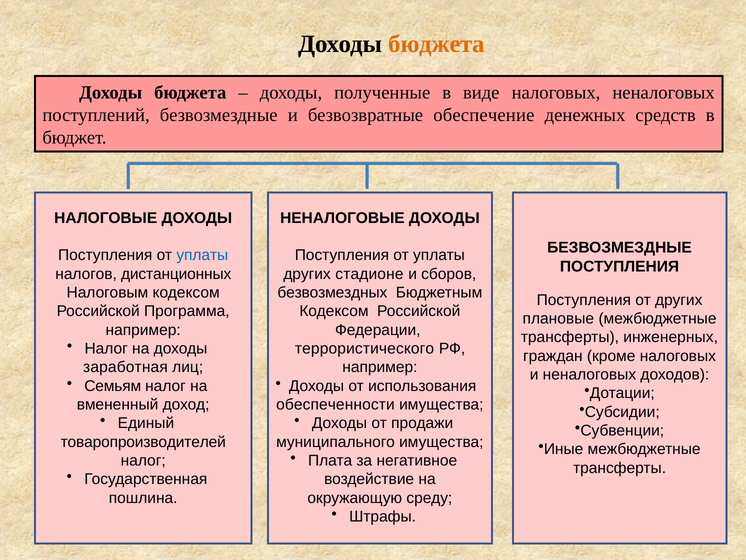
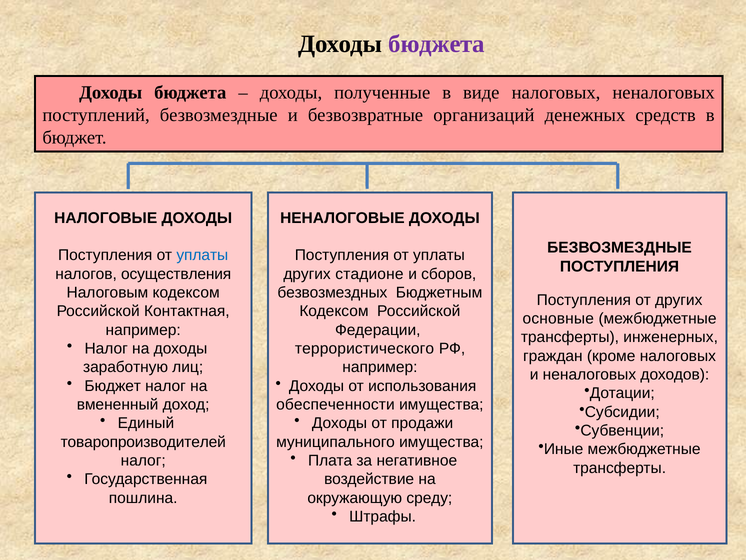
бюджета at (437, 44) colour: orange -> purple
обеспечение: обеспечение -> организаций
дистанционных: дистанционных -> осуществления
Программа: Программа -> Контактная
плановые: плановые -> основные
заработная: заработная -> заработную
Семьям at (113, 386): Семьям -> Бюджет
